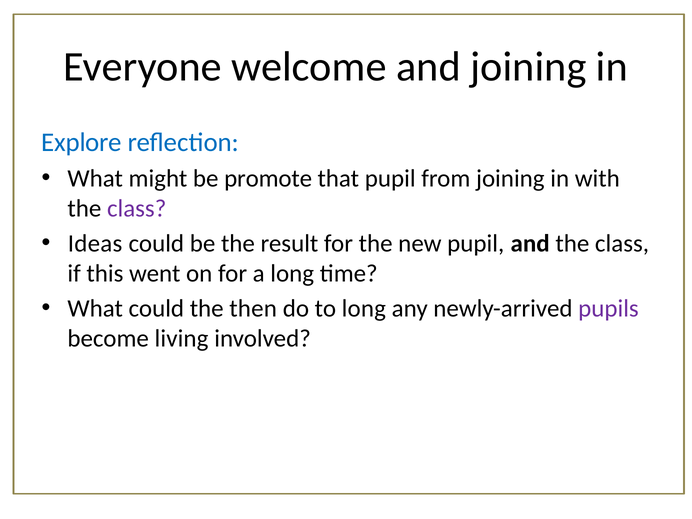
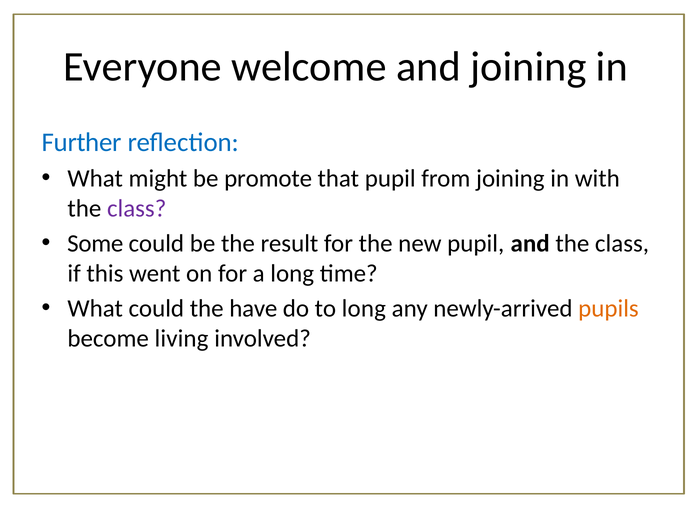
Explore: Explore -> Further
Ideas: Ideas -> Some
then: then -> have
pupils colour: purple -> orange
